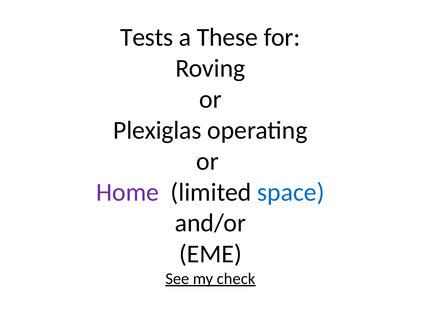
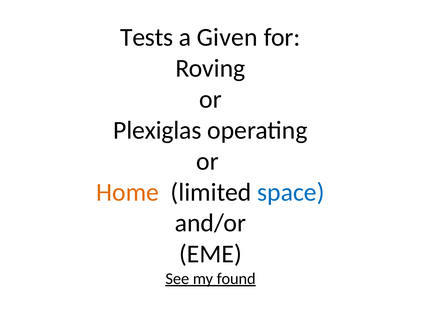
These: These -> Given
Home colour: purple -> orange
check: check -> found
